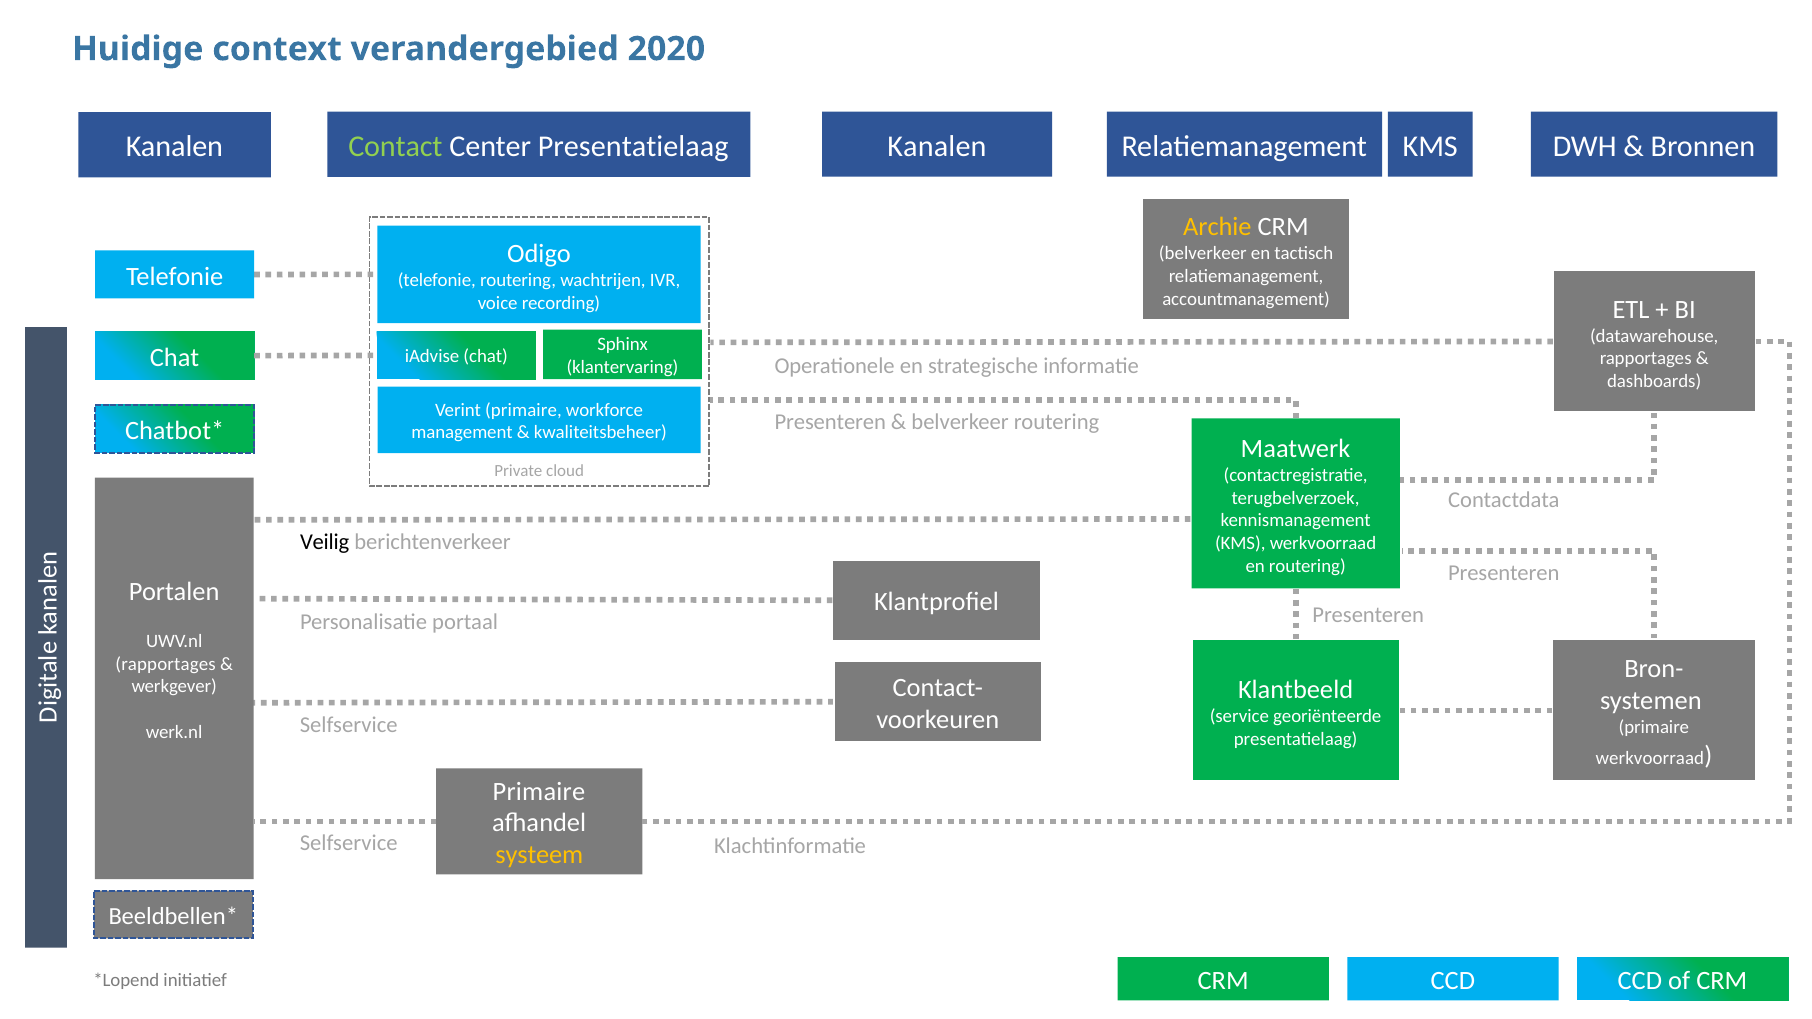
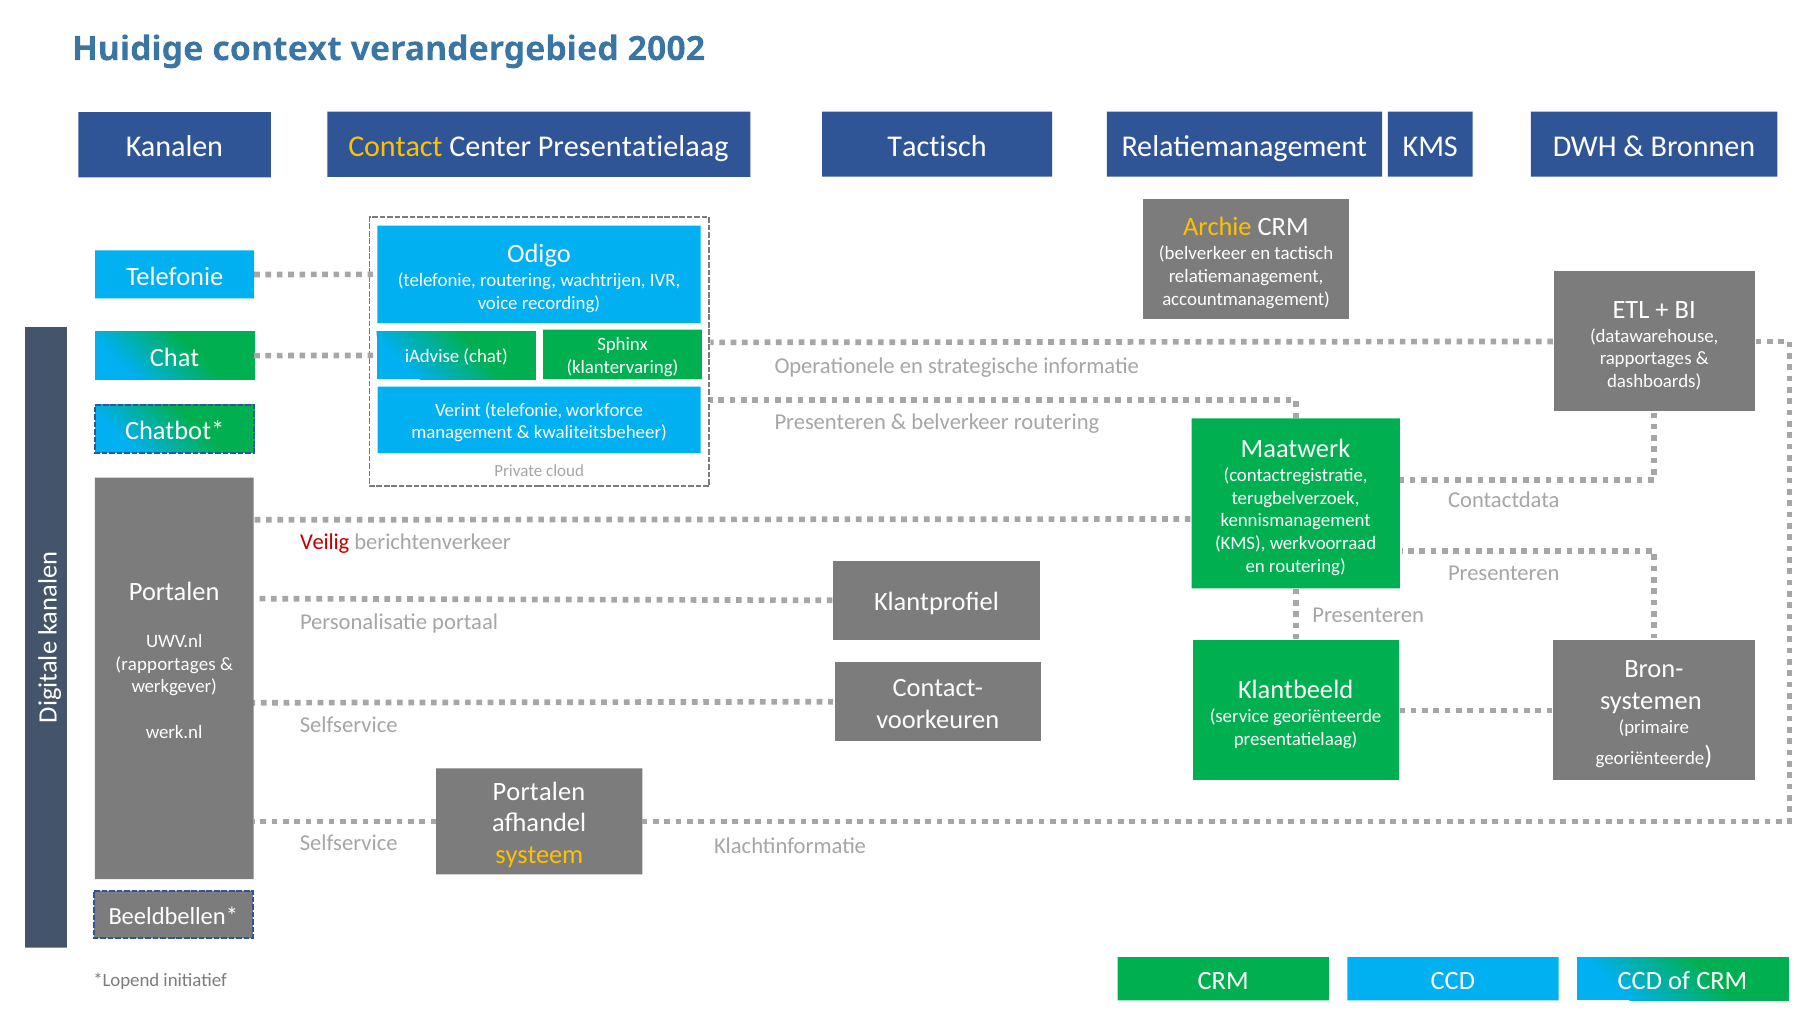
2020: 2020 -> 2002
Kanalen at (937, 146): Kanalen -> Tactisch
Contact colour: light green -> yellow
Verint primaire: primaire -> telefonie
Veilig colour: black -> red
werkvoorraad at (1650, 758): werkvoorraad -> georiënteerde
Primaire at (539, 792): Primaire -> Portalen
